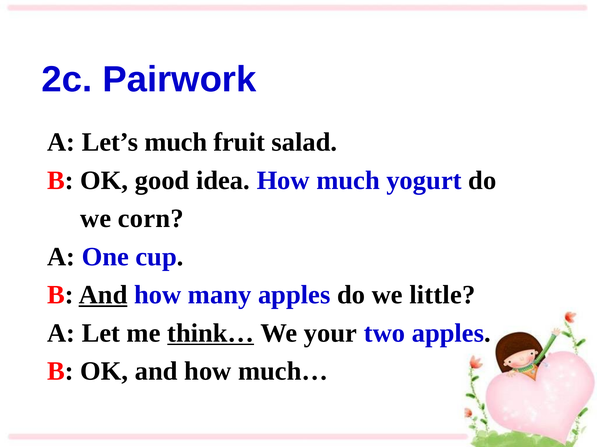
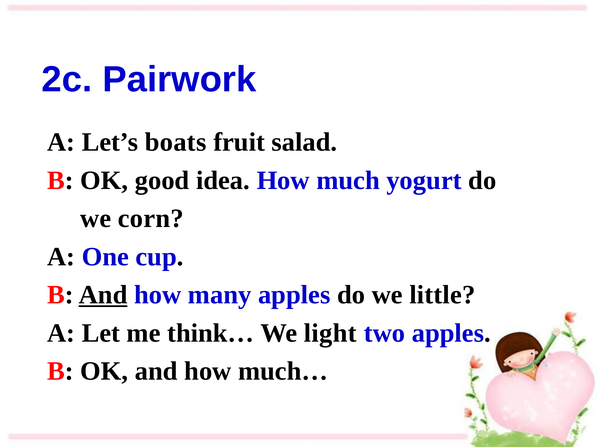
Let’s much: much -> boats
think… underline: present -> none
your: your -> light
